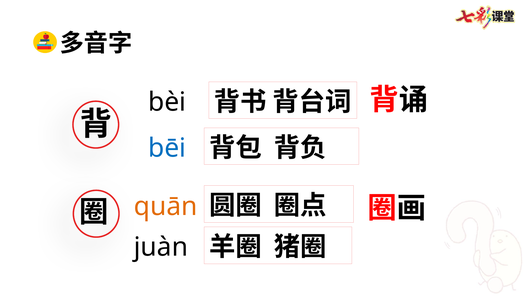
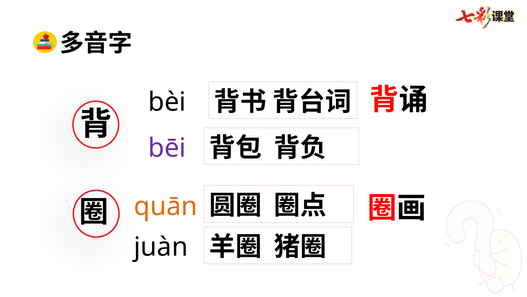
bēi colour: blue -> purple
